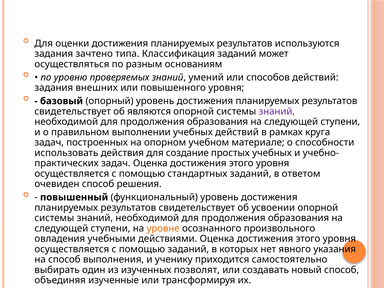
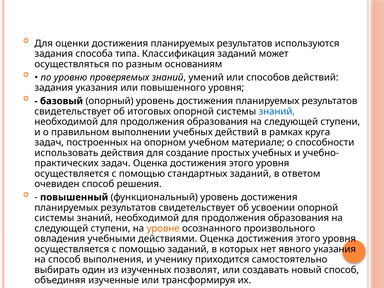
зачтено: зачтено -> способа
задания внешних: внешних -> указания
являются: являются -> итоговых
знаний at (277, 111) colour: purple -> blue
